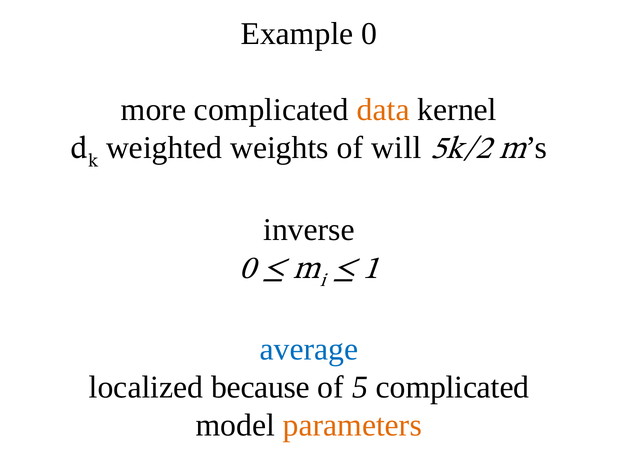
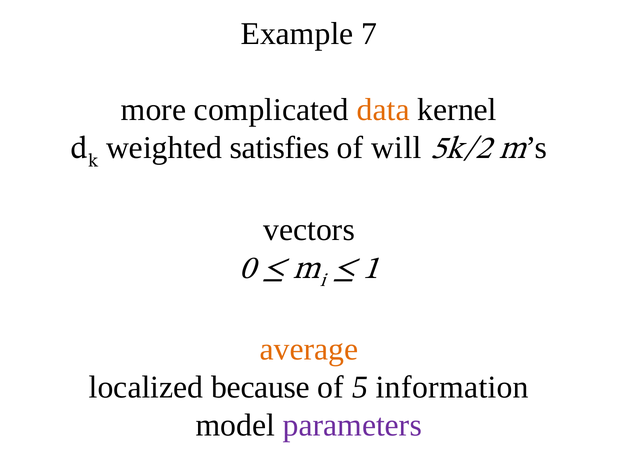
Example 0: 0 -> 7
weights: weights -> satisfies
inverse: inverse -> vectors
average colour: blue -> orange
5 complicated: complicated -> information
parameters colour: orange -> purple
